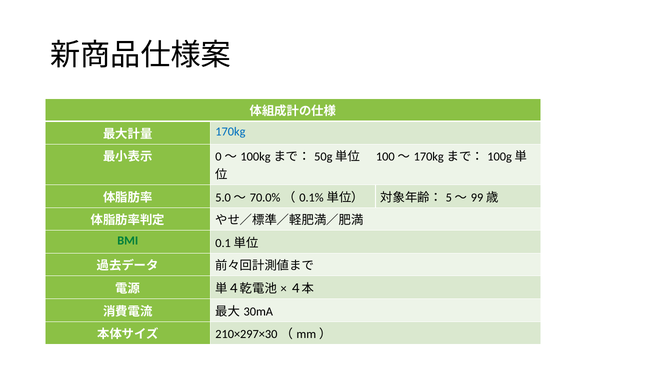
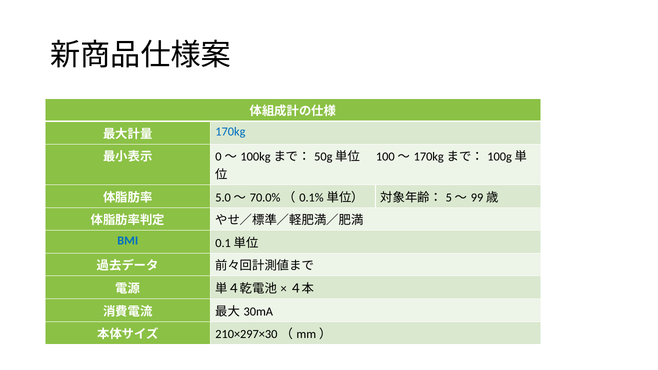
BMI colour: green -> blue
